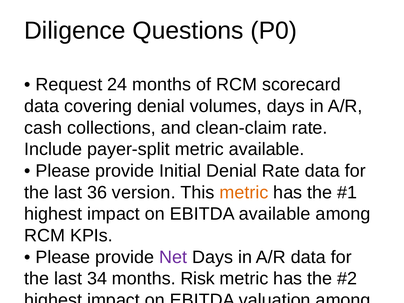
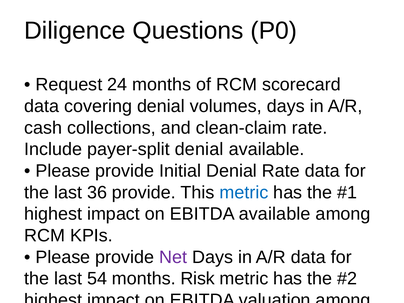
payer-split metric: metric -> denial
36 version: version -> provide
metric at (244, 192) colour: orange -> blue
34: 34 -> 54
